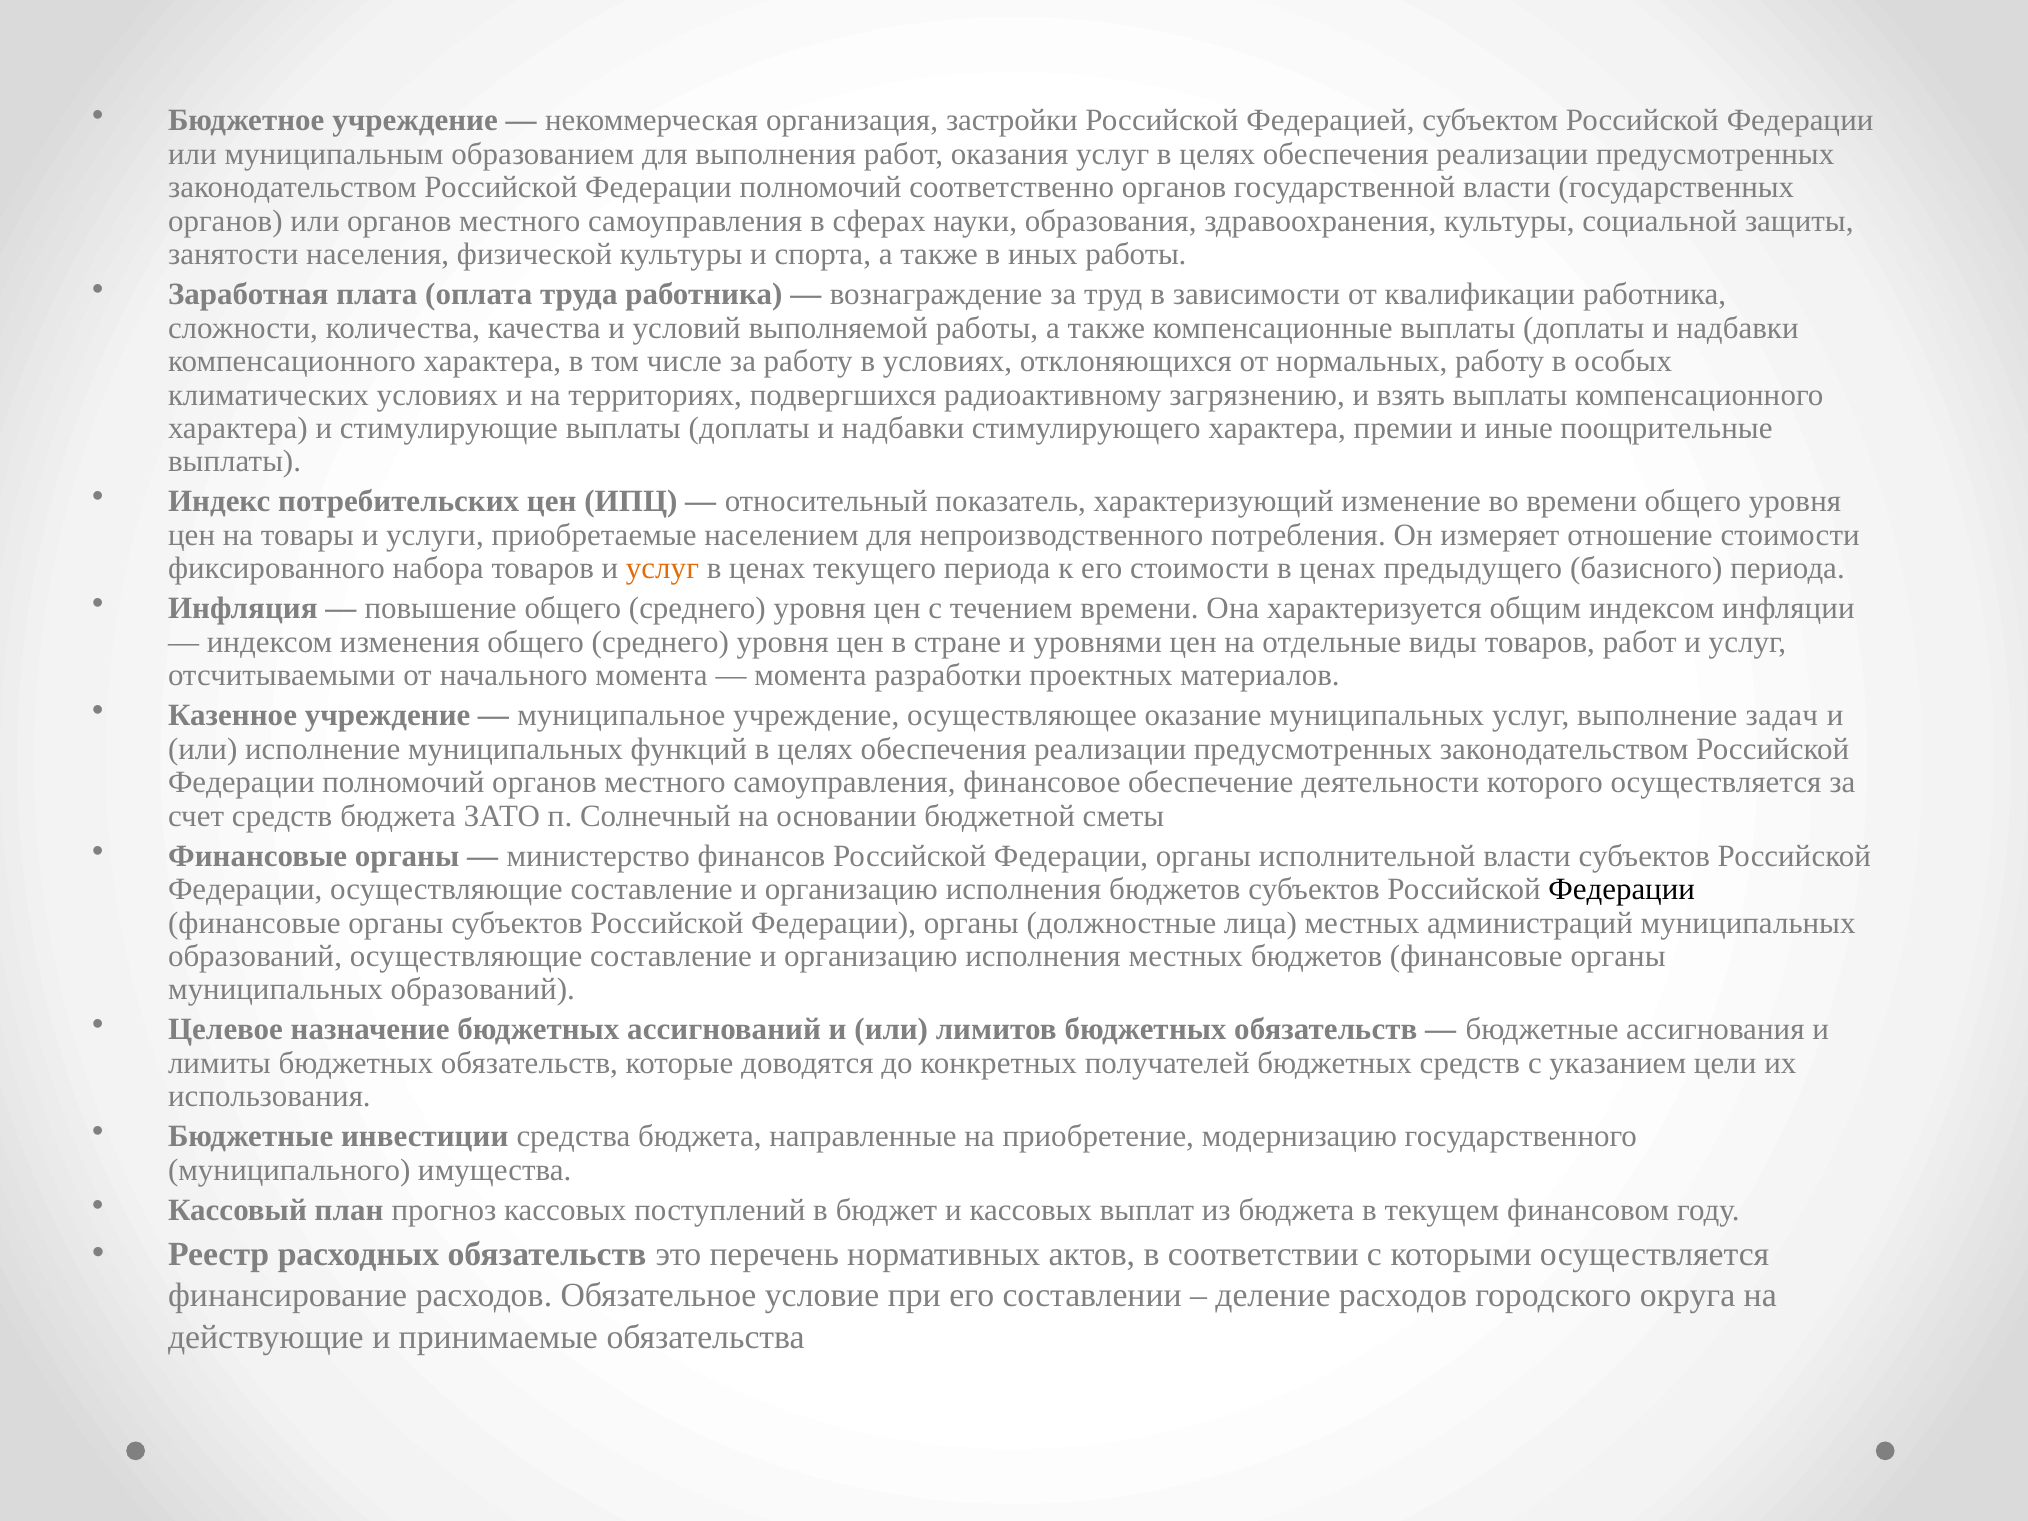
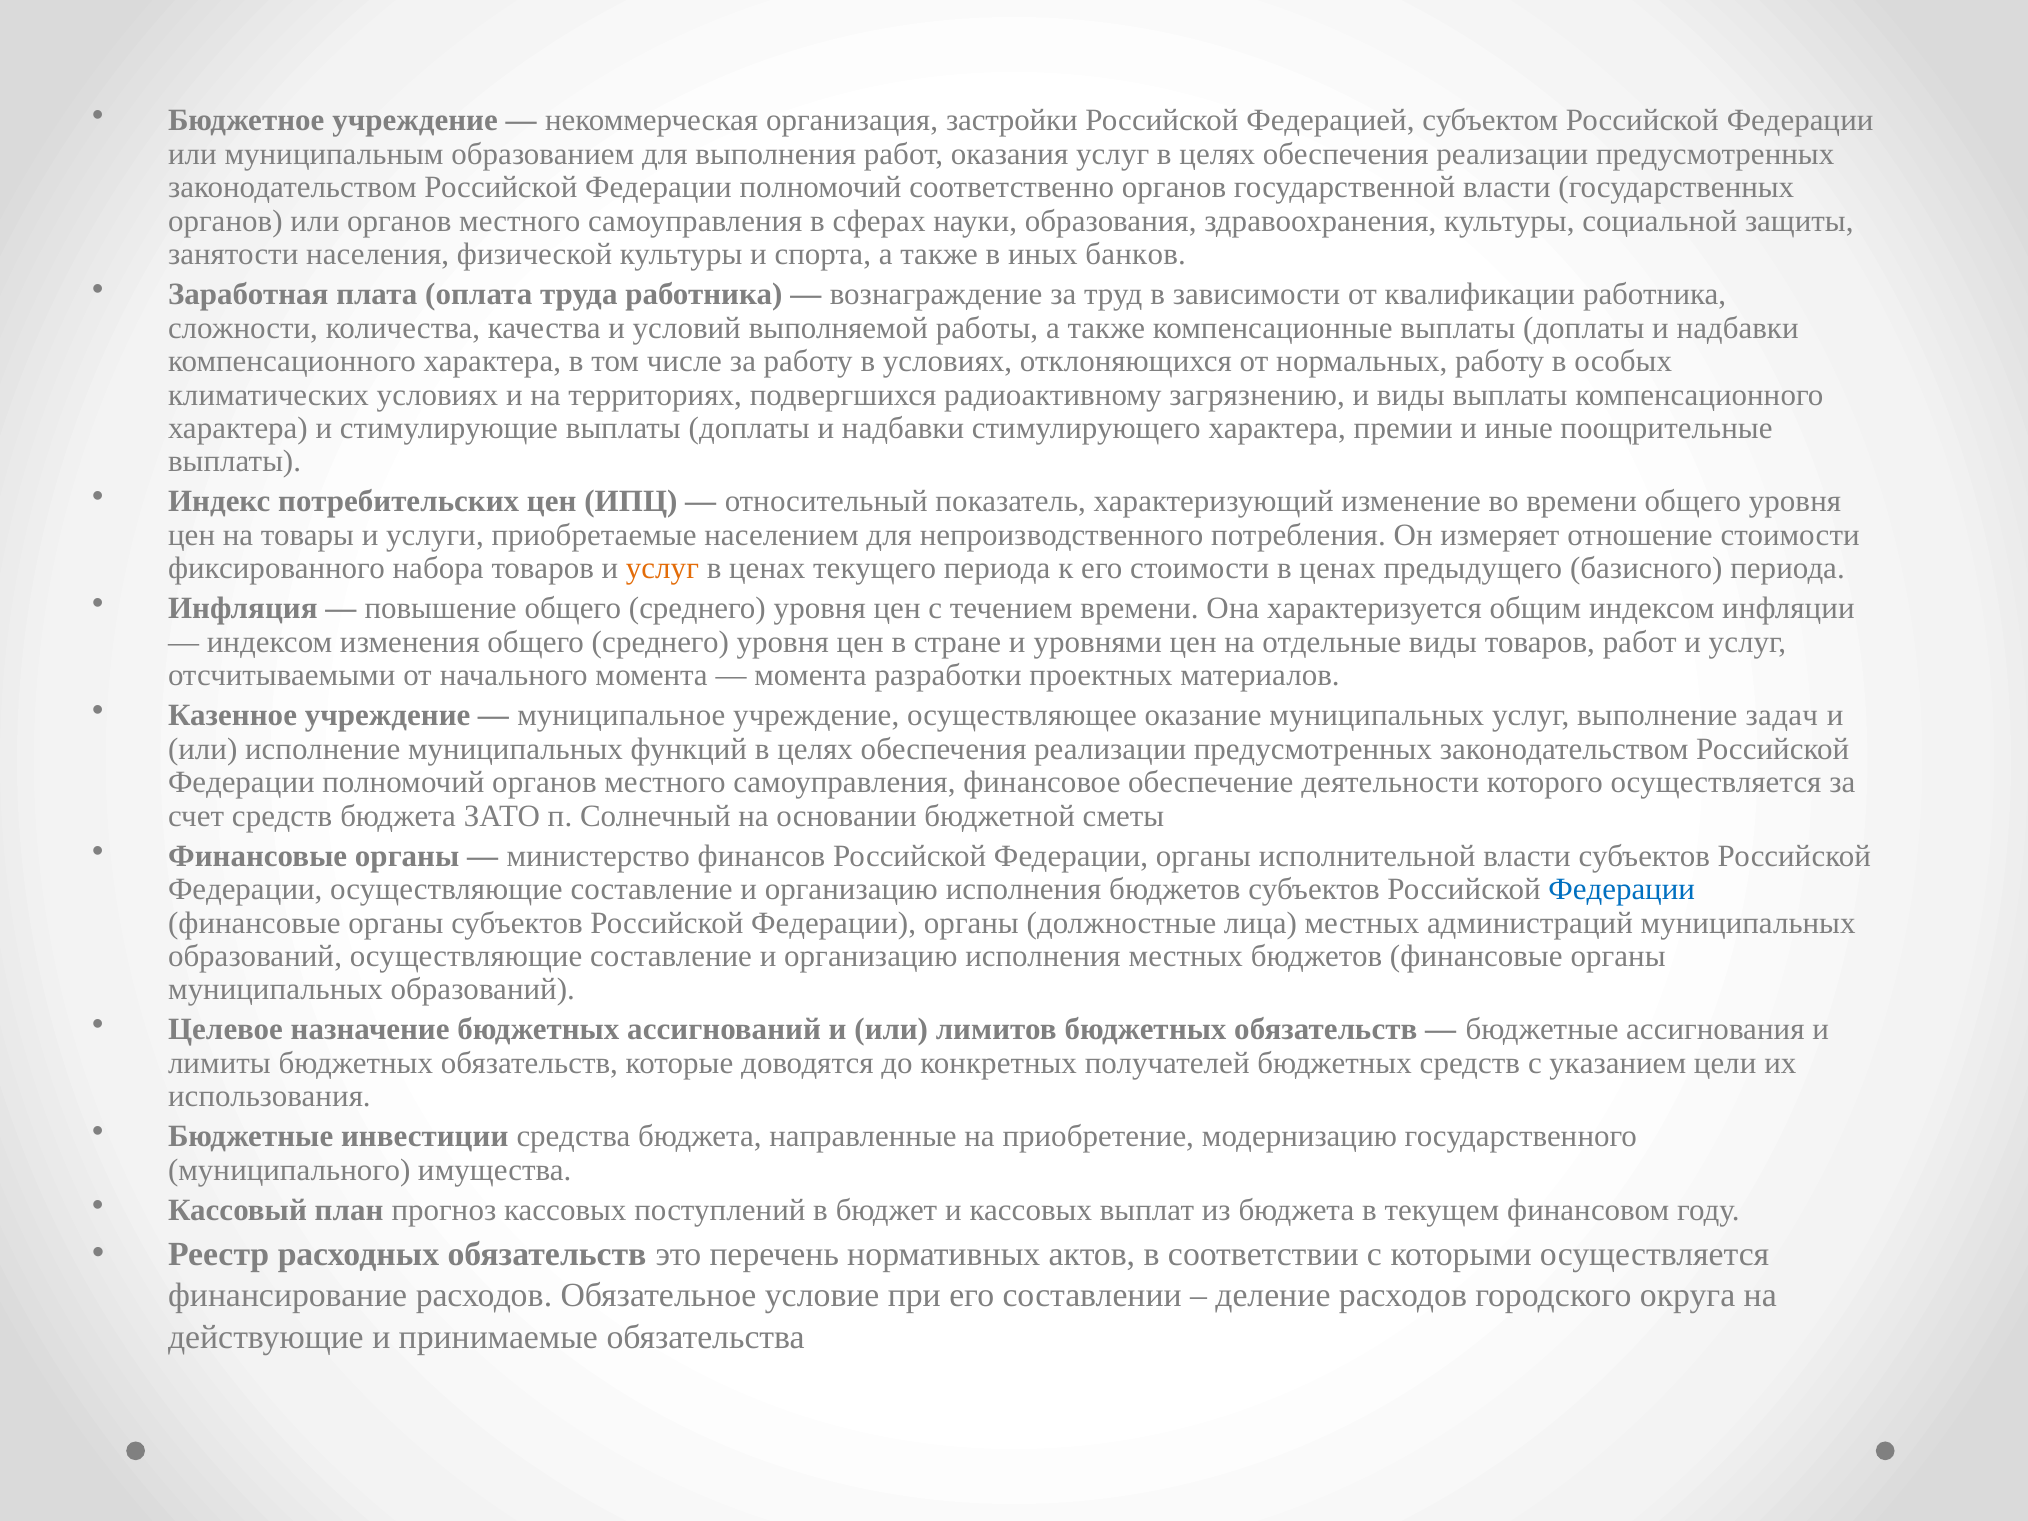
иных работы: работы -> банков
и взять: взять -> виды
Федерации at (1622, 889) colour: black -> blue
